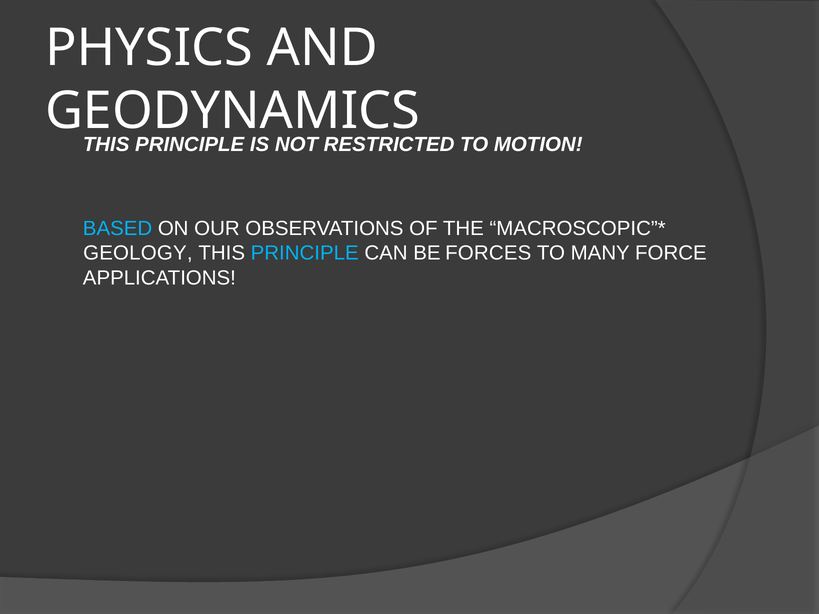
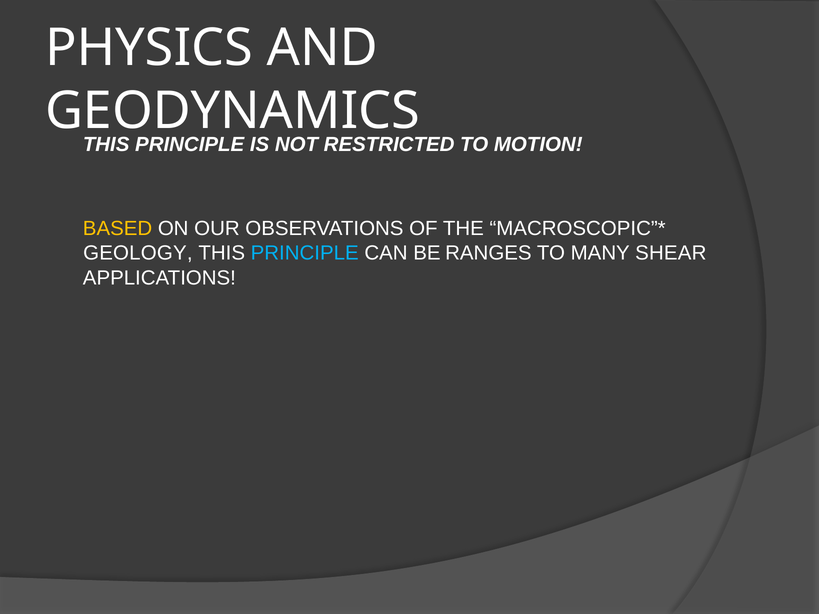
BASED colour: light blue -> yellow
FORCES: FORCES -> RANGES
FORCE: FORCE -> SHEAR
